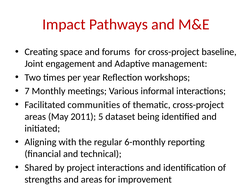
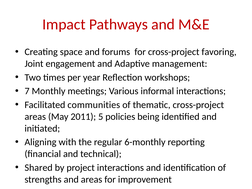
baseline: baseline -> favoring
dataset: dataset -> policies
